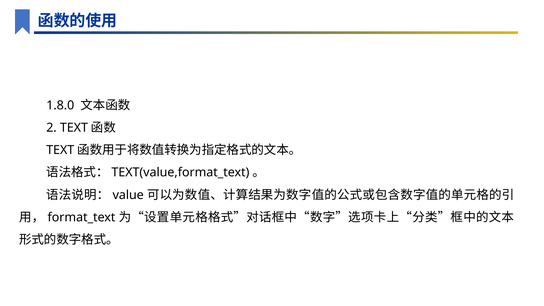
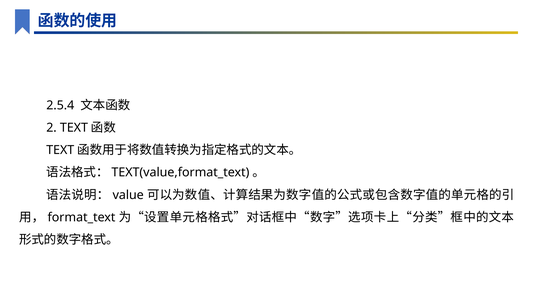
1.8.0: 1.8.0 -> 2.5.4
